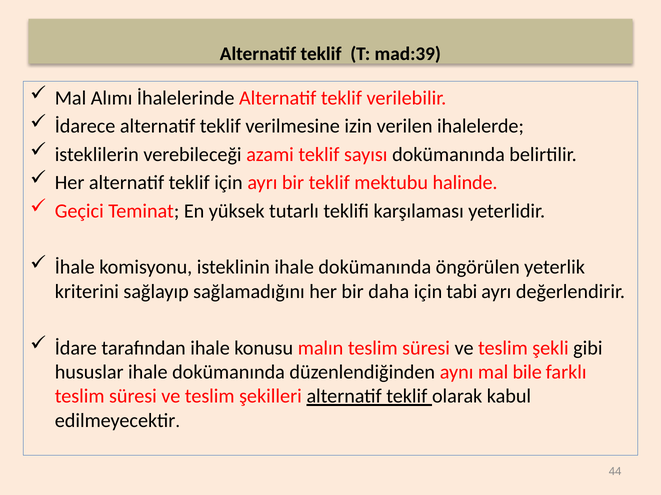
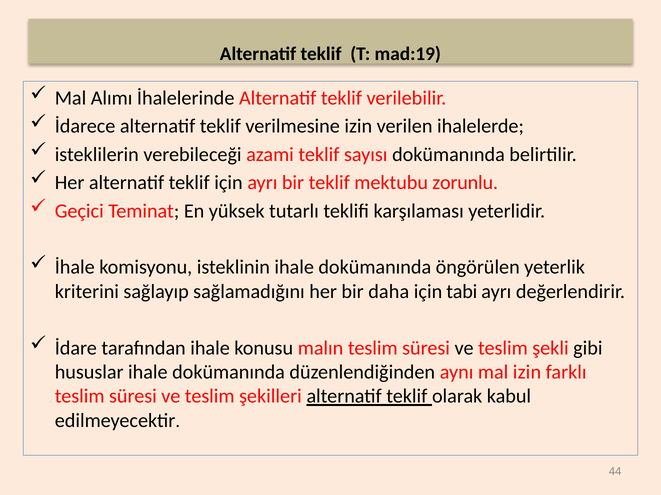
mad:39: mad:39 -> mad:19
halinde: halinde -> zorunlu
mal bile: bile -> izin
